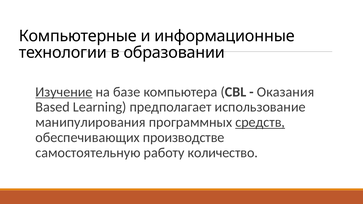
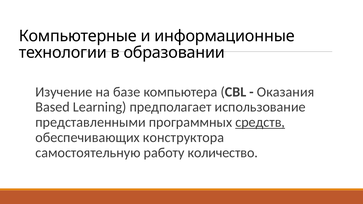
Изучение underline: present -> none
манипулирования: манипулирования -> представленными
производстве: производстве -> конструктора
